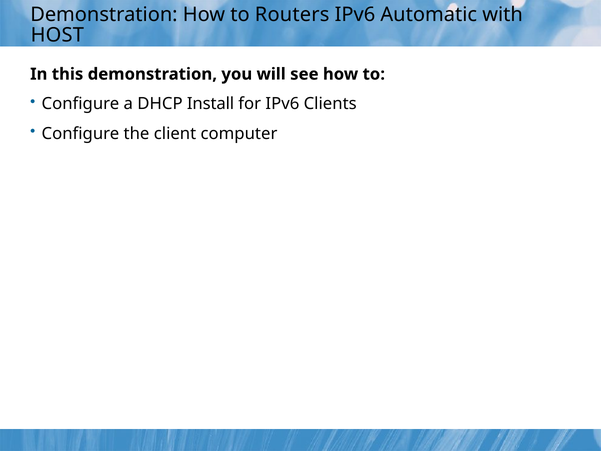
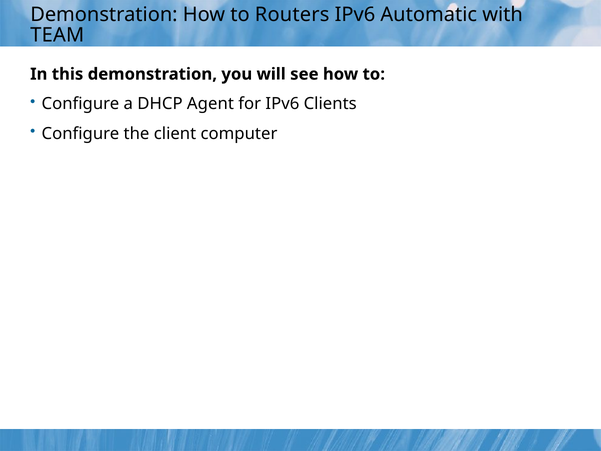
HOST: HOST -> TEAM
Install: Install -> Agent
